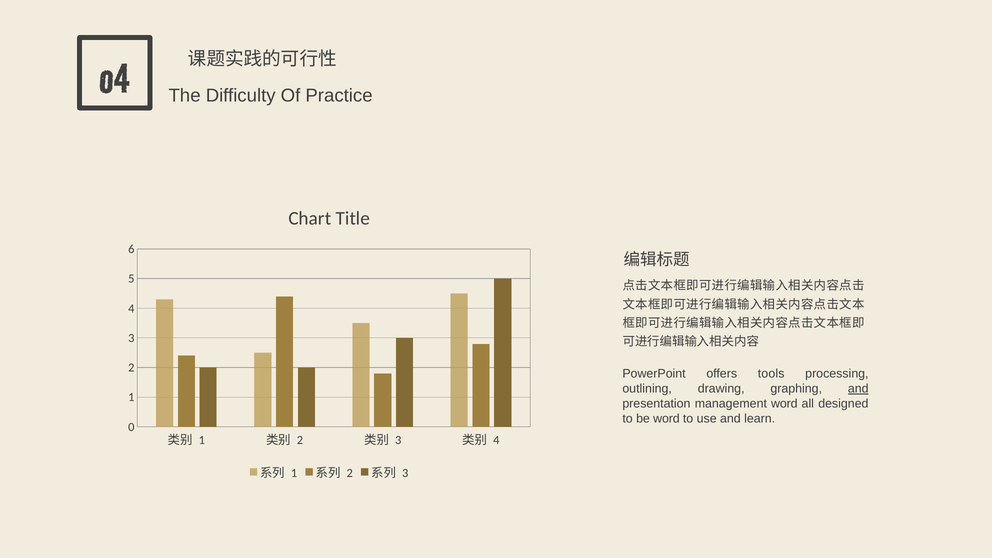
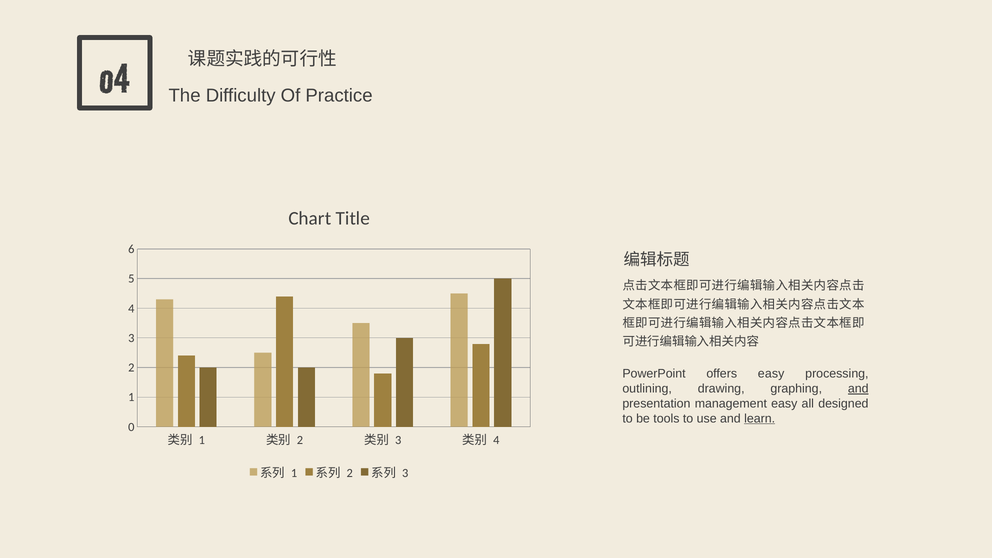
offers tools: tools -> easy
management word: word -> easy
be word: word -> tools
learn underline: none -> present
